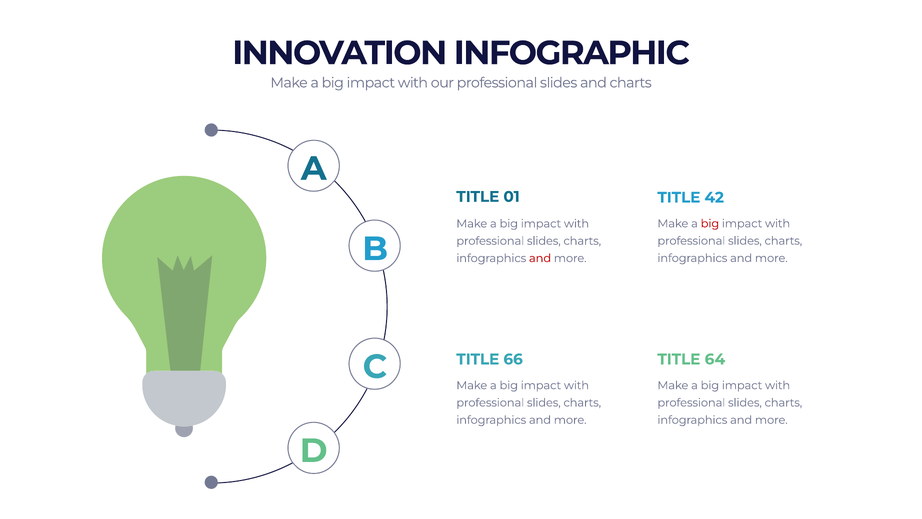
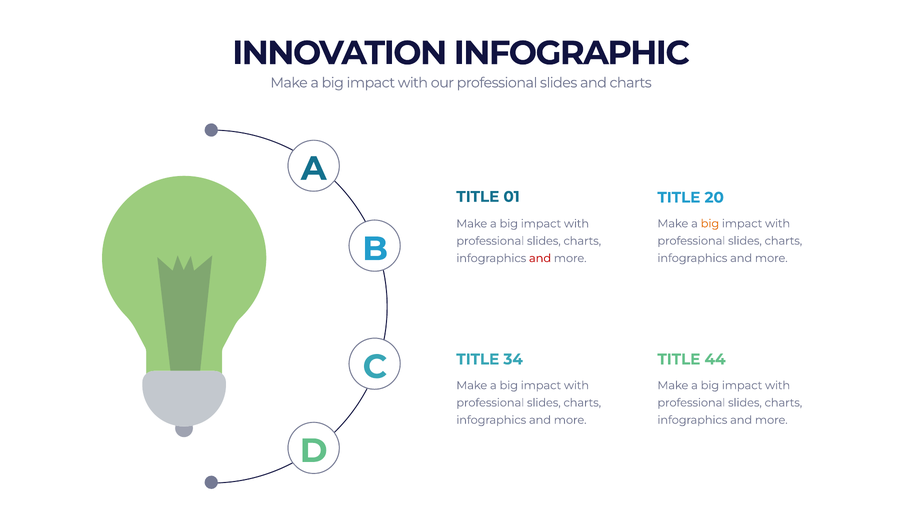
42: 42 -> 20
big at (710, 223) colour: red -> orange
66: 66 -> 34
64: 64 -> 44
